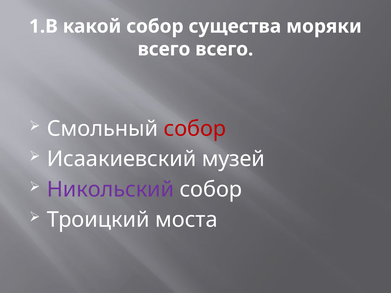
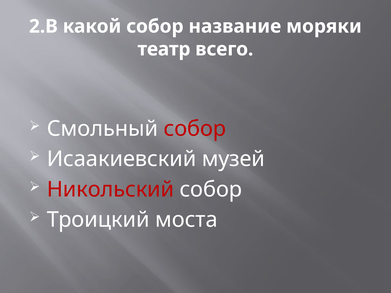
1.В: 1.В -> 2.В
существа: существа -> название
всего at (164, 49): всего -> театр
Никольский colour: purple -> red
